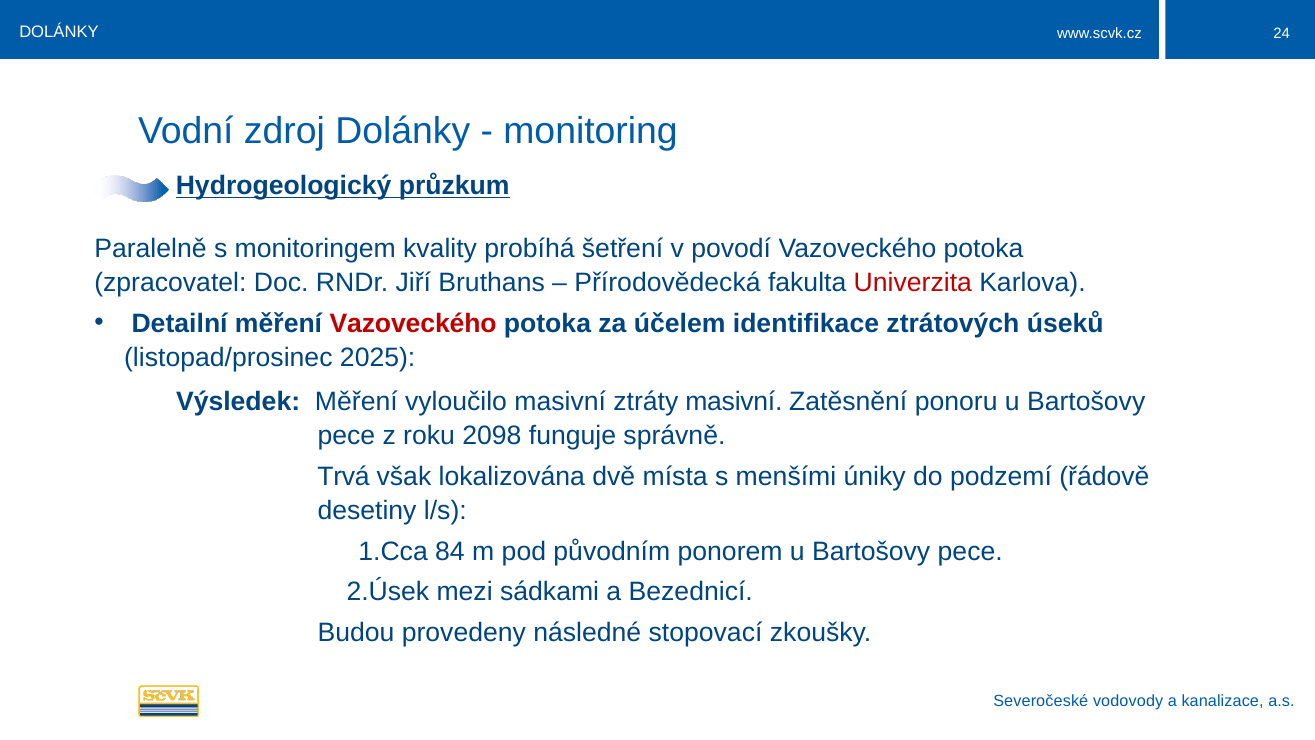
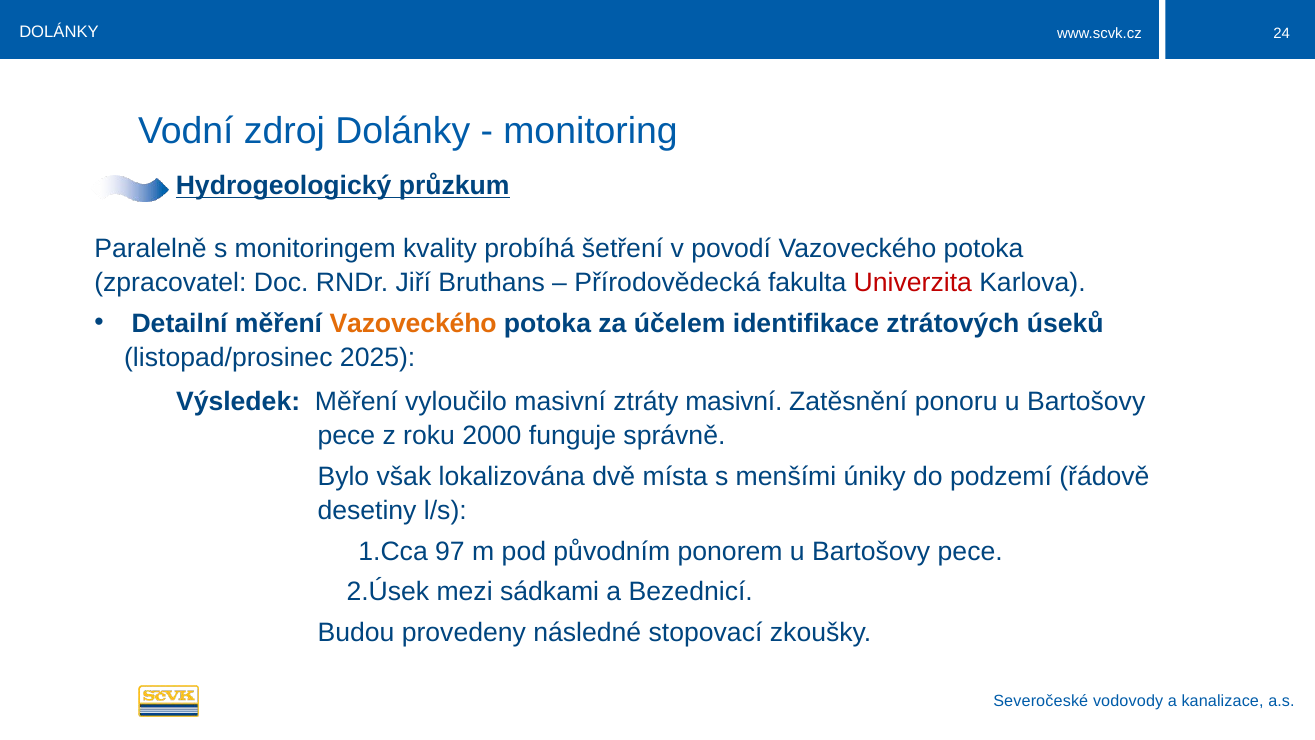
Vazoveckého at (413, 323) colour: red -> orange
2098: 2098 -> 2000
Trvá: Trvá -> Bylo
84: 84 -> 97
